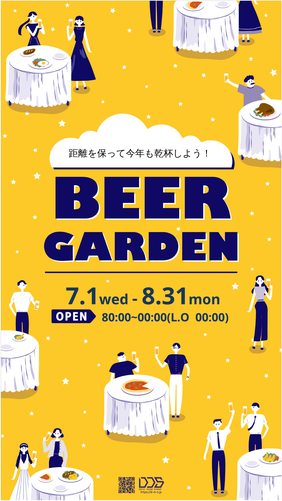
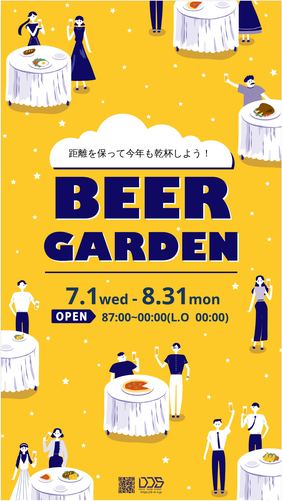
80:00~00:00(L.O: 80:00~00:00(L.O -> 87:00~00:00(L.O
